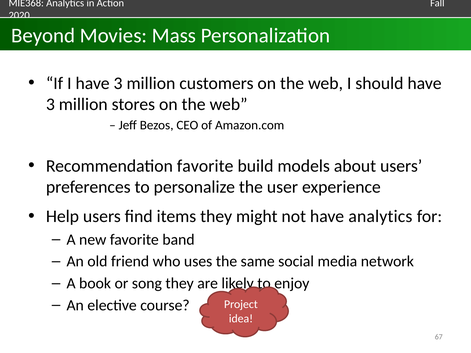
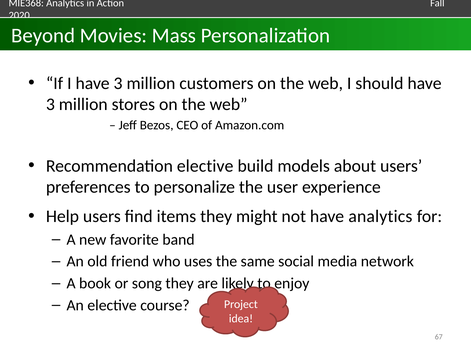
Recommendation favorite: favorite -> elective
